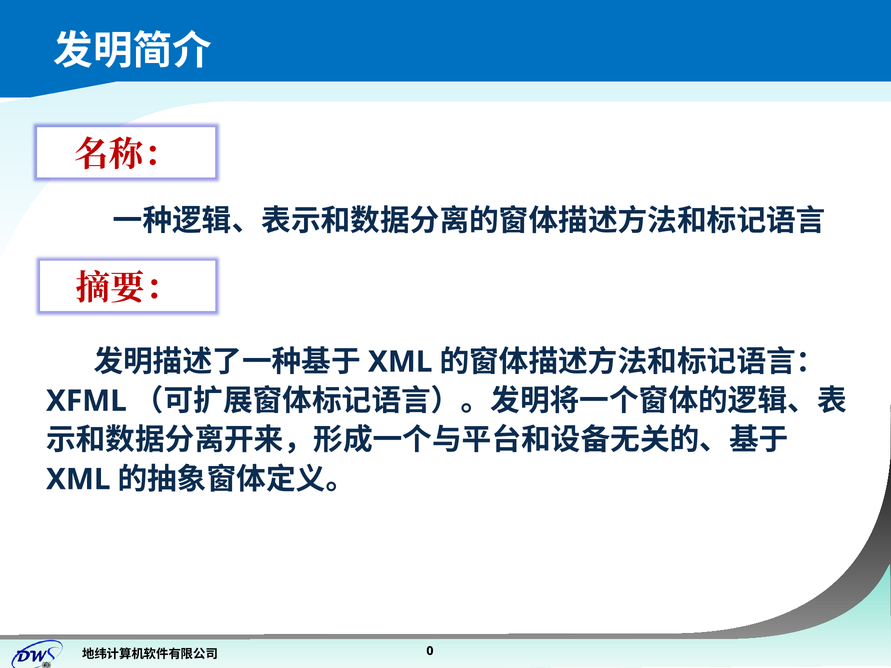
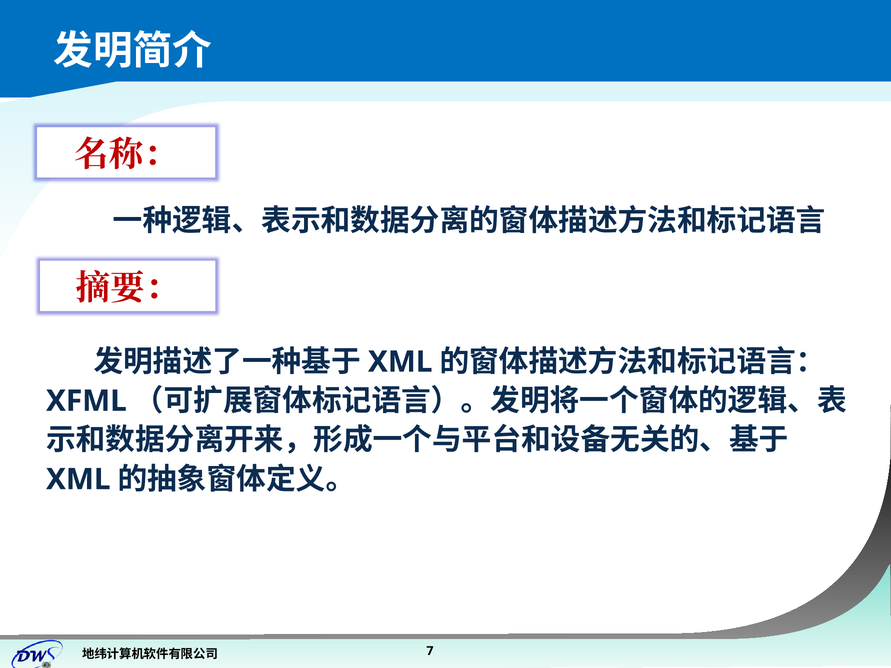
0: 0 -> 7
